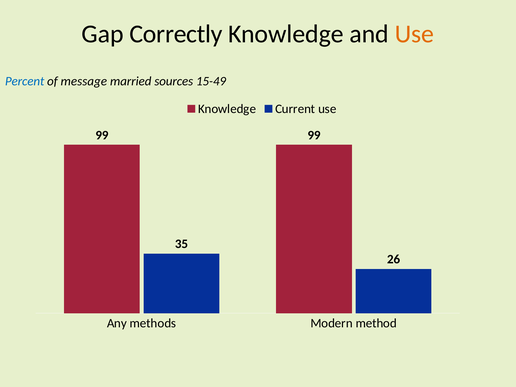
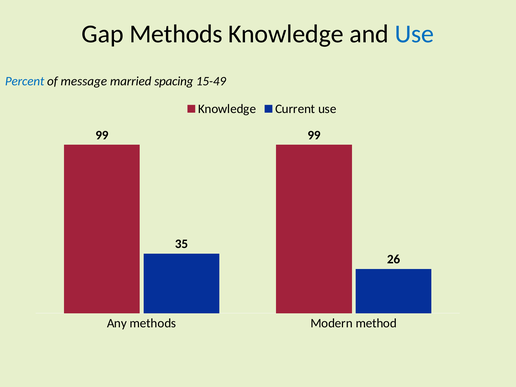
Gap Correctly: Correctly -> Methods
Use at (414, 34) colour: orange -> blue
sources: sources -> spacing
